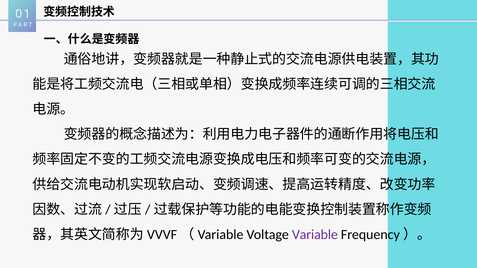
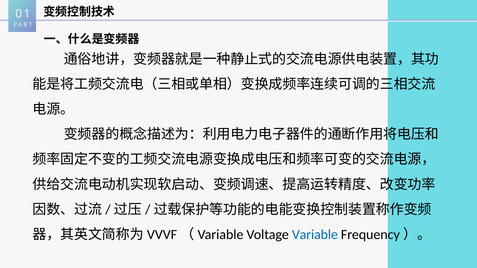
Variable colour: purple -> blue
